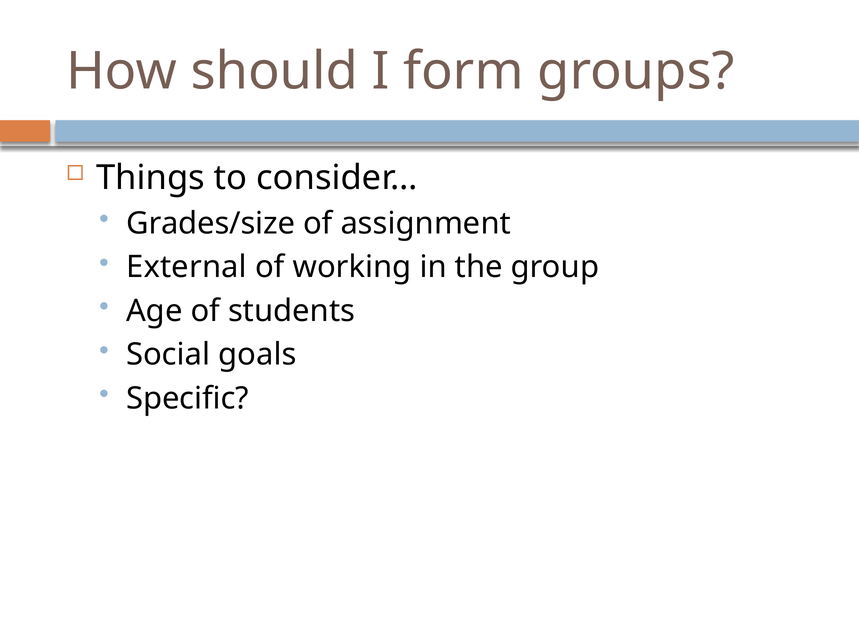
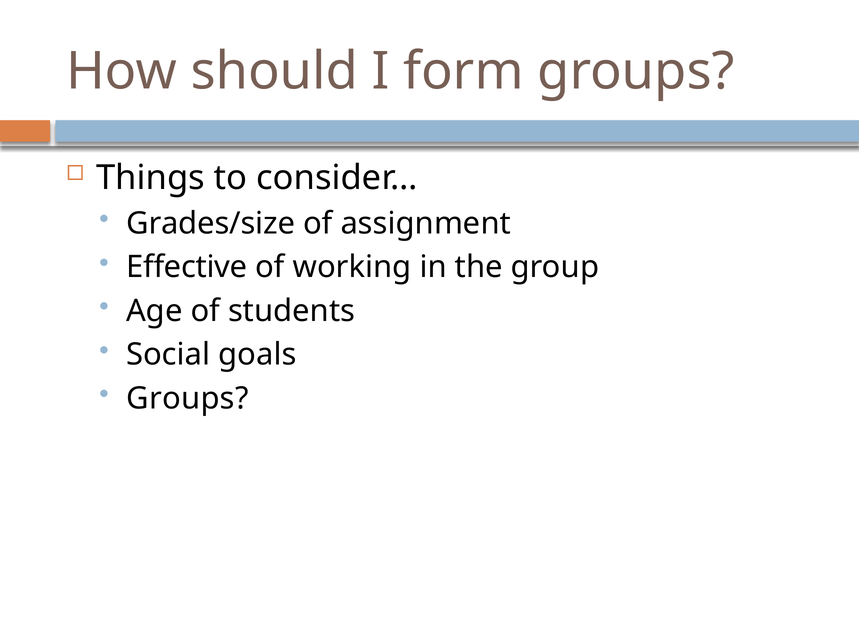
External: External -> Effective
Specific at (188, 398): Specific -> Groups
